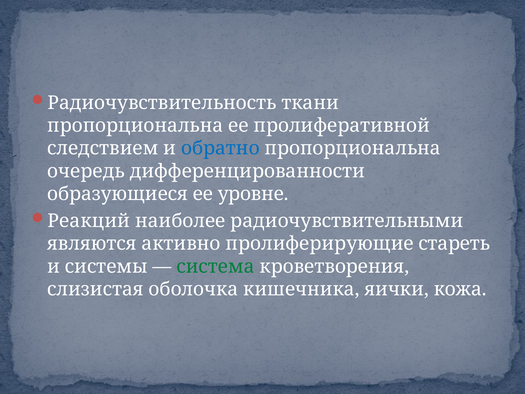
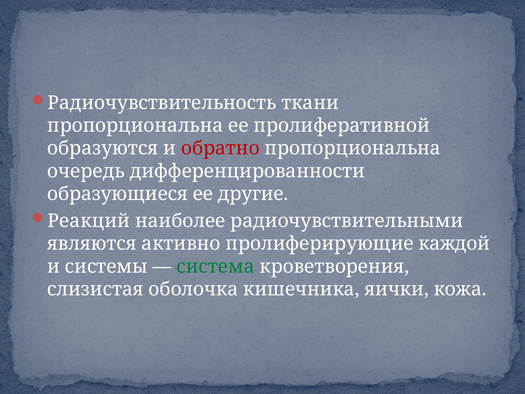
следствием: следствием -> образуются
обратно colour: blue -> red
уровне: уровне -> другие
стареть: стареть -> каждой
